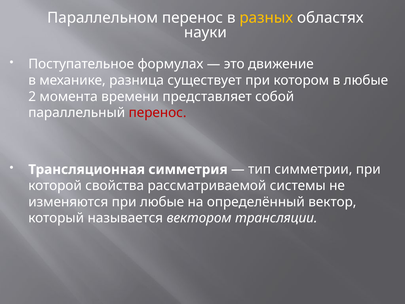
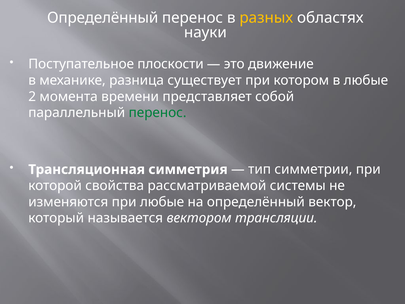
Параллельном at (103, 18): Параллельном -> Определённый
формулах: формулах -> плоскости
перенос at (158, 113) colour: red -> green
